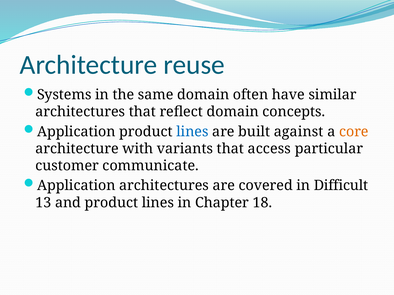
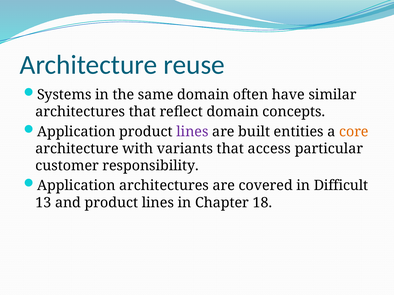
lines at (192, 132) colour: blue -> purple
against: against -> entities
communicate: communicate -> responsibility
